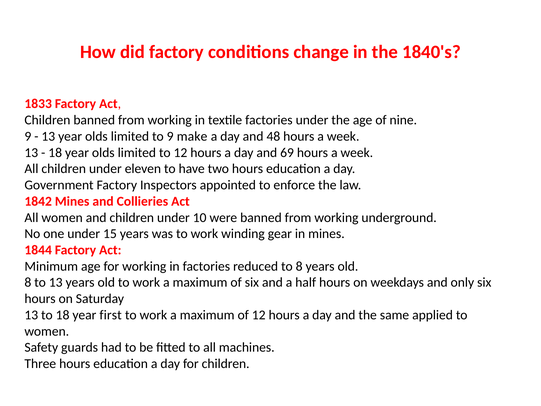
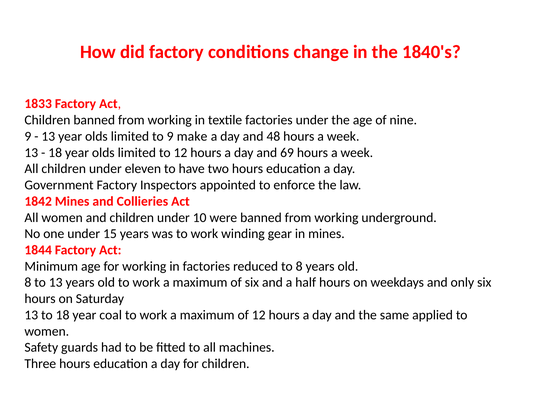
first: first -> coal
